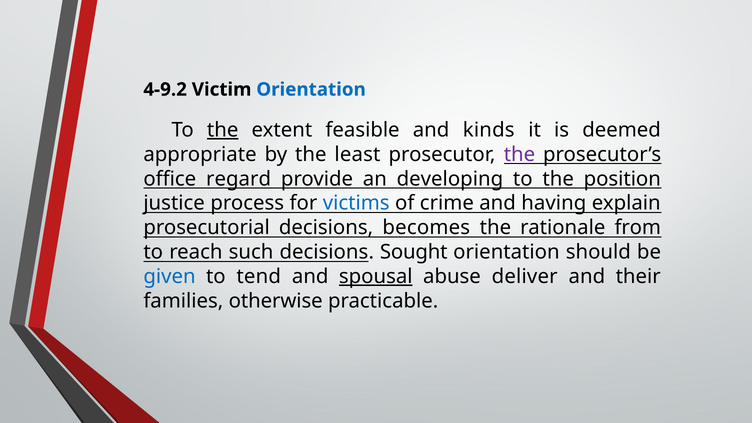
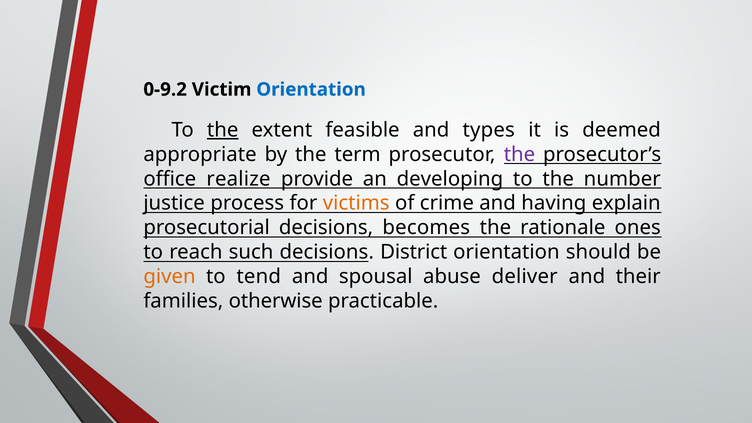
4-9.2: 4-9.2 -> 0-9.2
kinds: kinds -> types
least: least -> term
regard: regard -> realize
position: position -> number
victims colour: blue -> orange
from: from -> ones
Sought: Sought -> District
given colour: blue -> orange
spousal underline: present -> none
